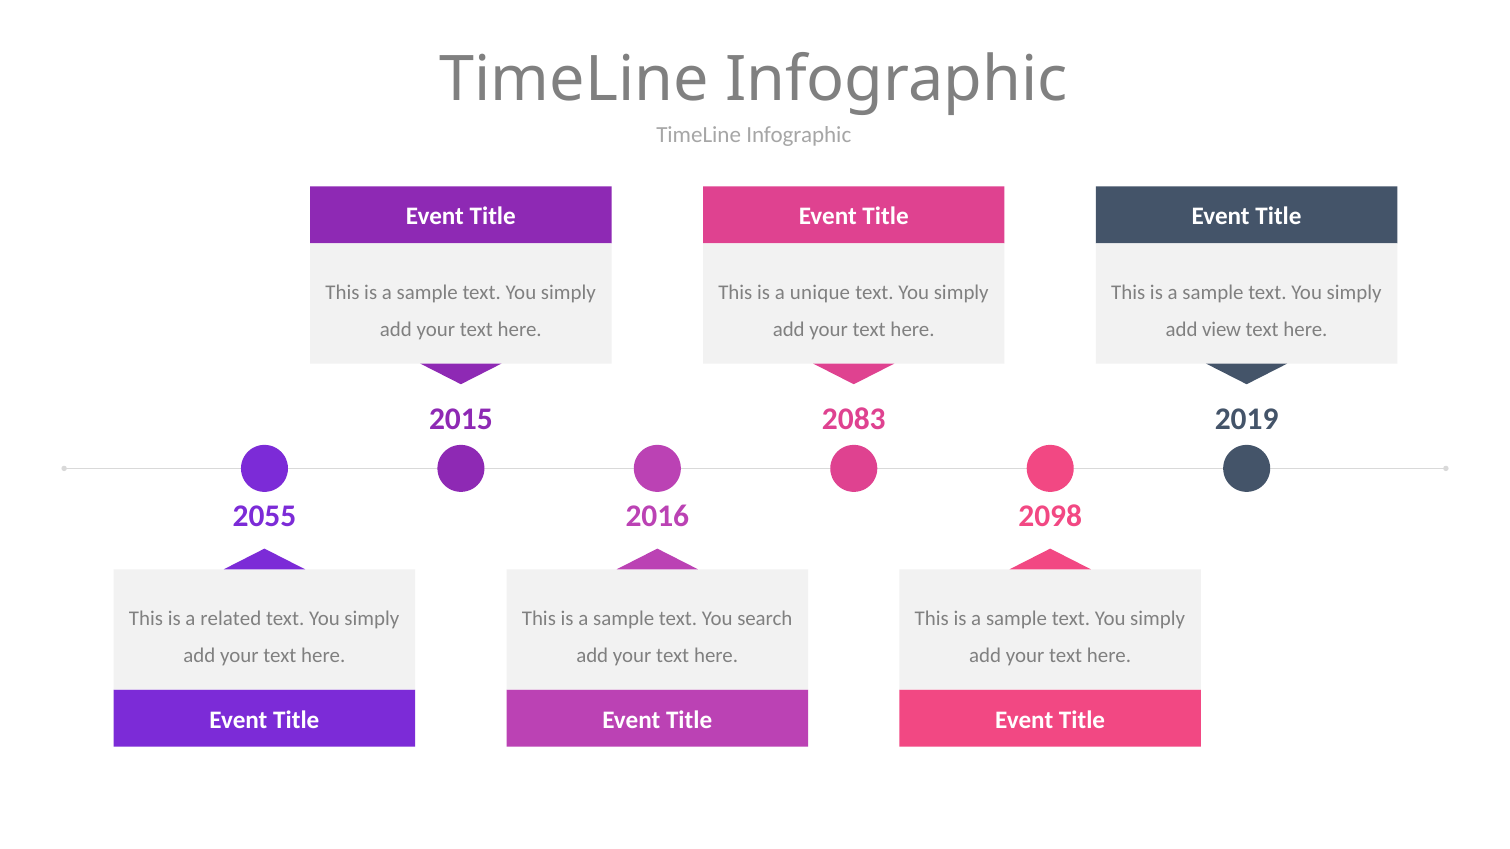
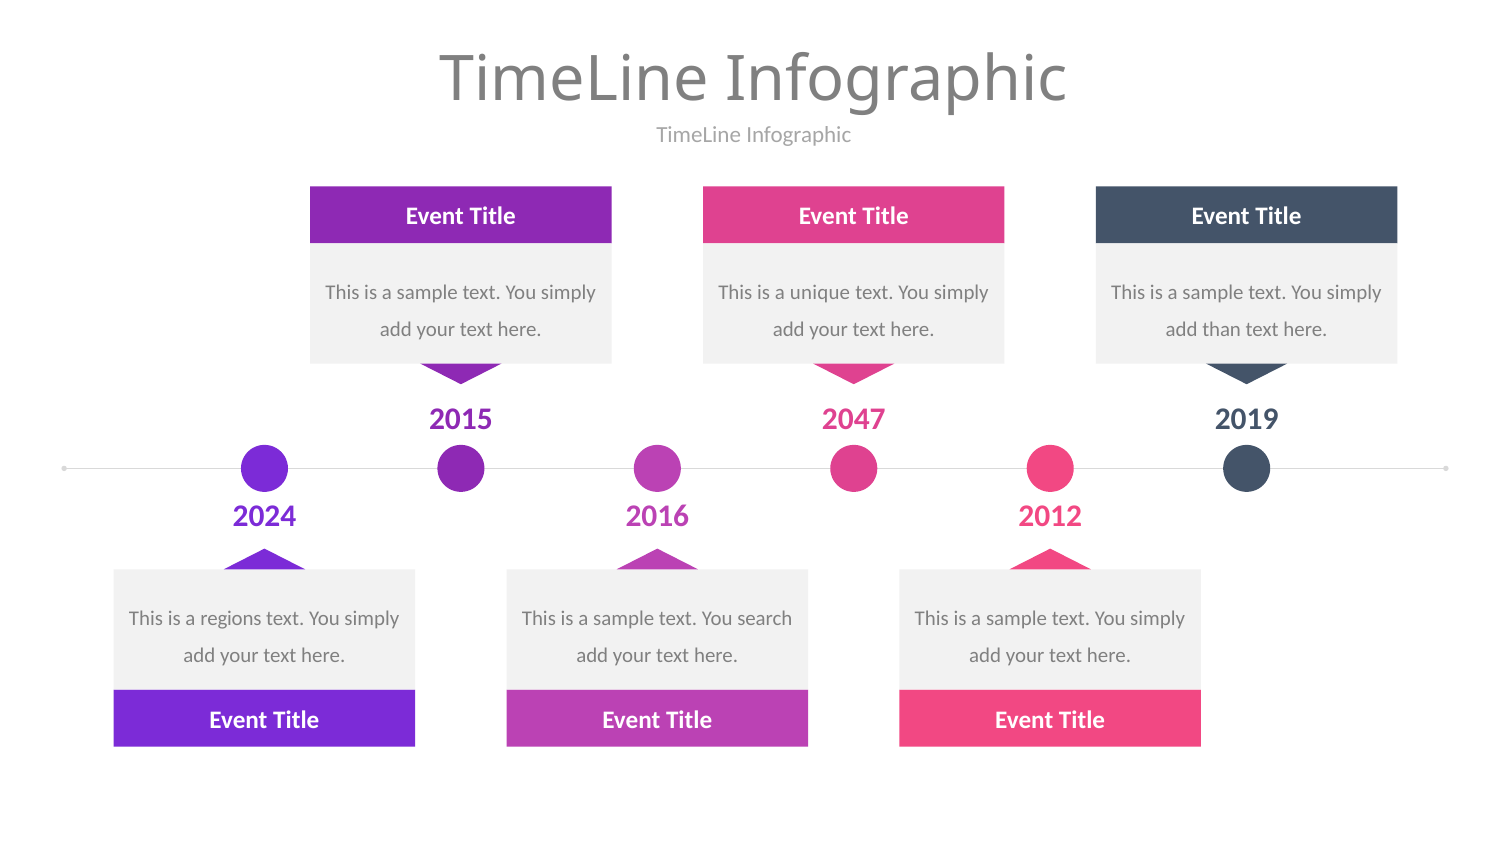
view: view -> than
2083: 2083 -> 2047
2055: 2055 -> 2024
2098: 2098 -> 2012
related: related -> regions
